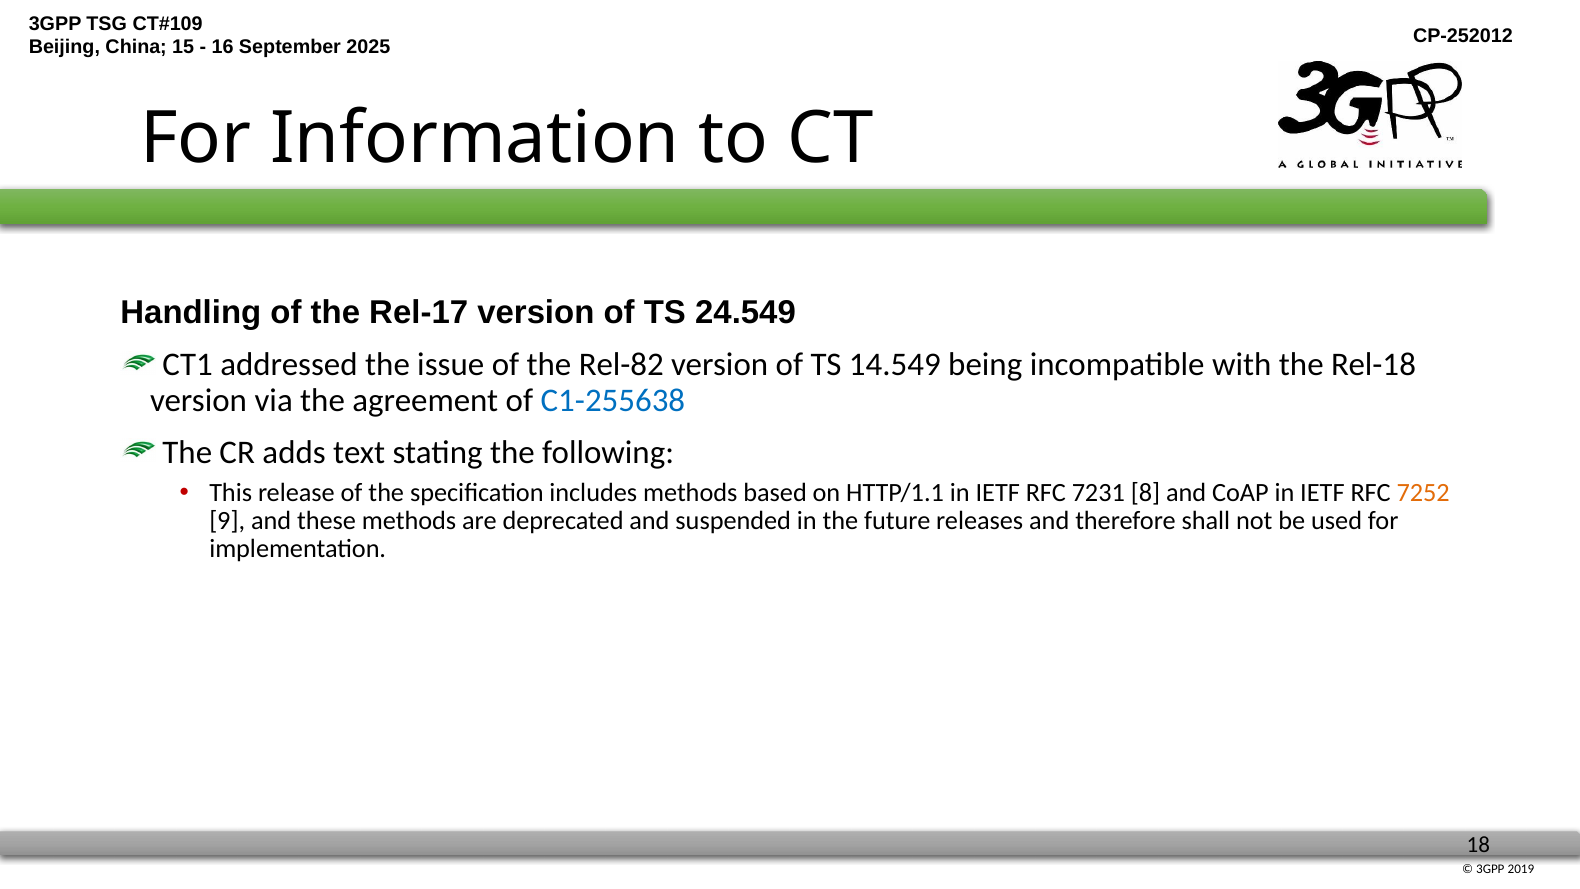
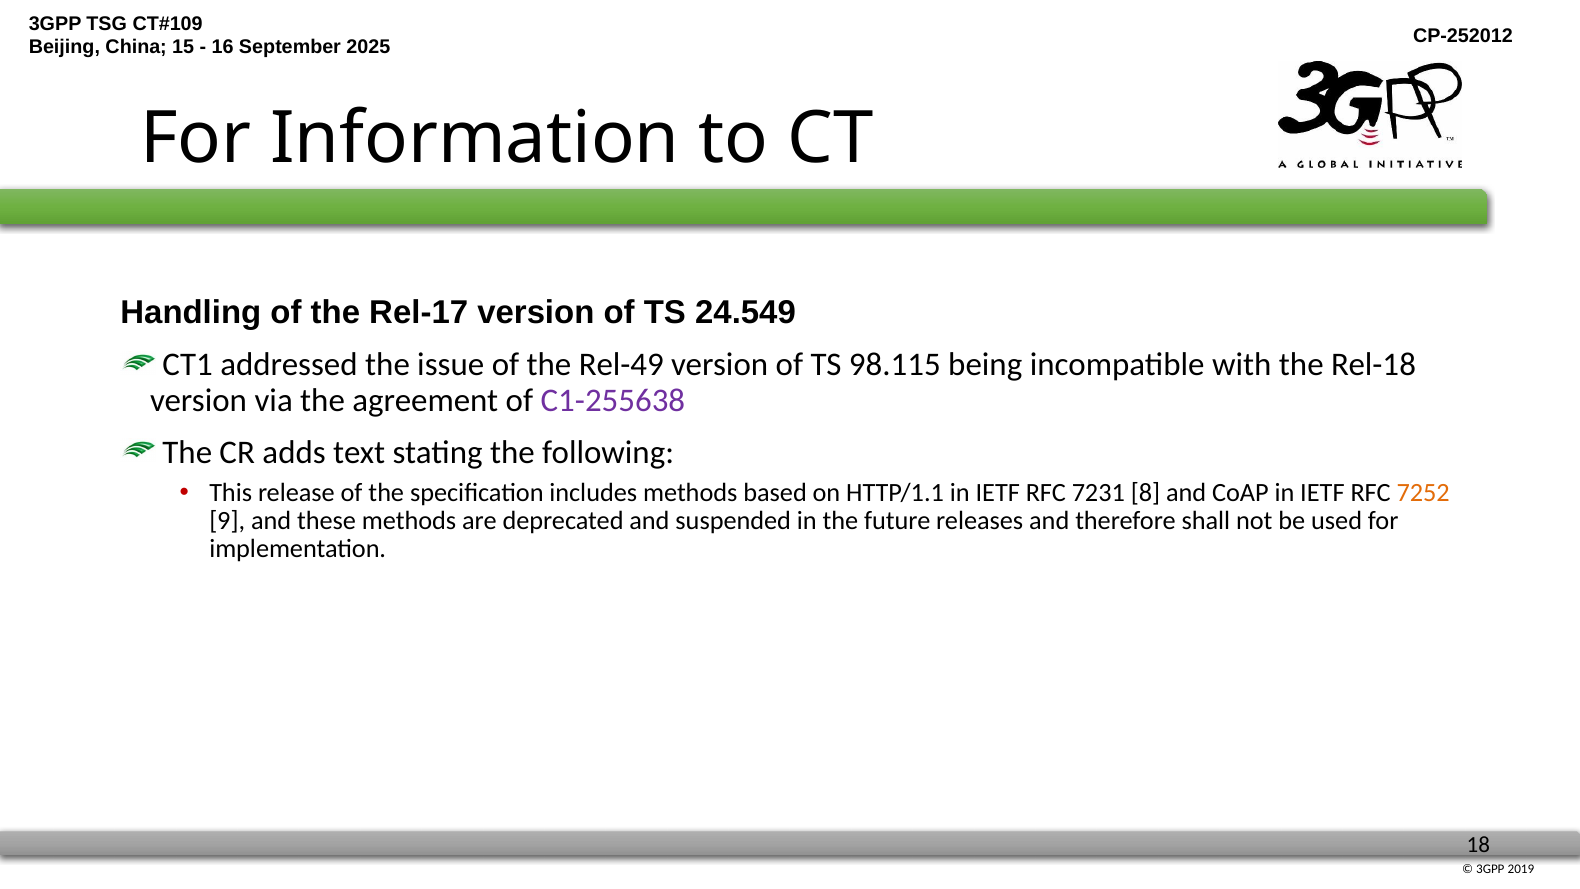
Rel-82: Rel-82 -> Rel-49
14.549: 14.549 -> 98.115
C1-255638 colour: blue -> purple
